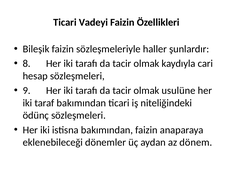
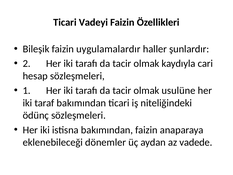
sözleşmeleriyle: sözleşmeleriyle -> uygulamalardır
8: 8 -> 2
9: 9 -> 1
dönem: dönem -> vadede
